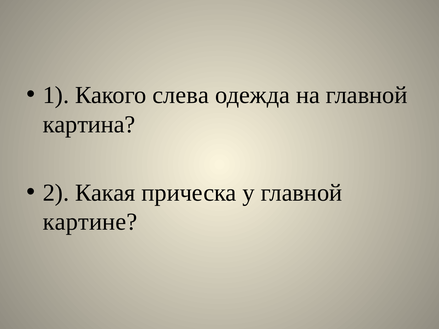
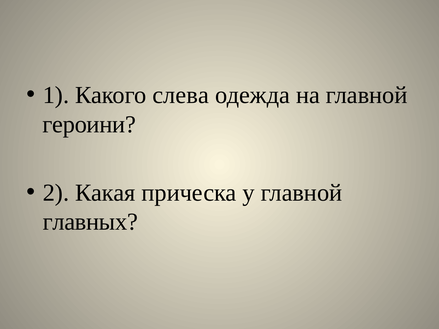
картина: картина -> героини
картине: картине -> главных
